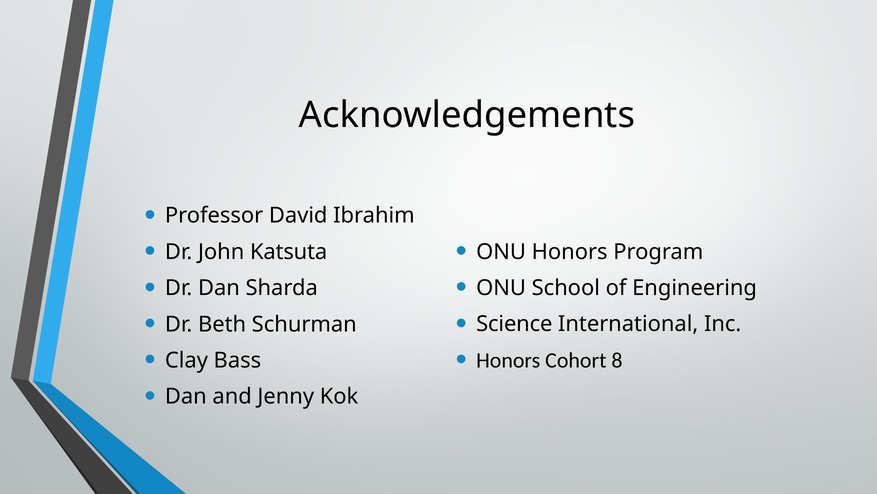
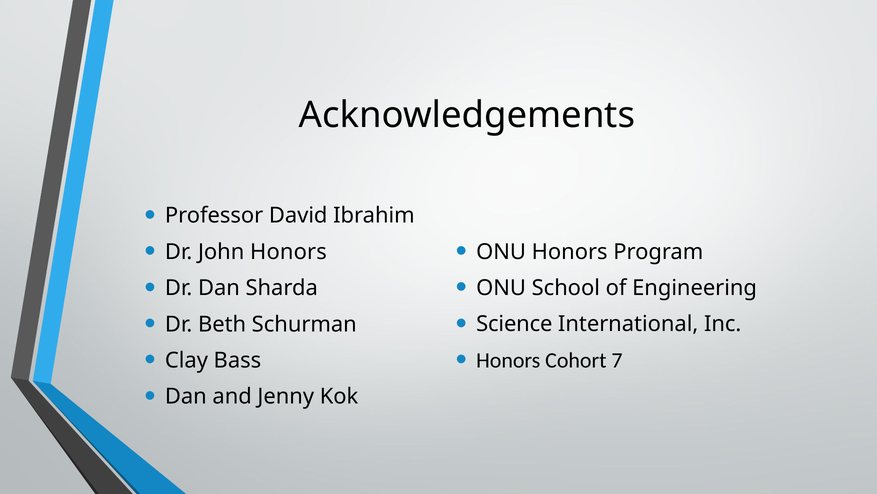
John Katsuta: Katsuta -> Honors
8: 8 -> 7
